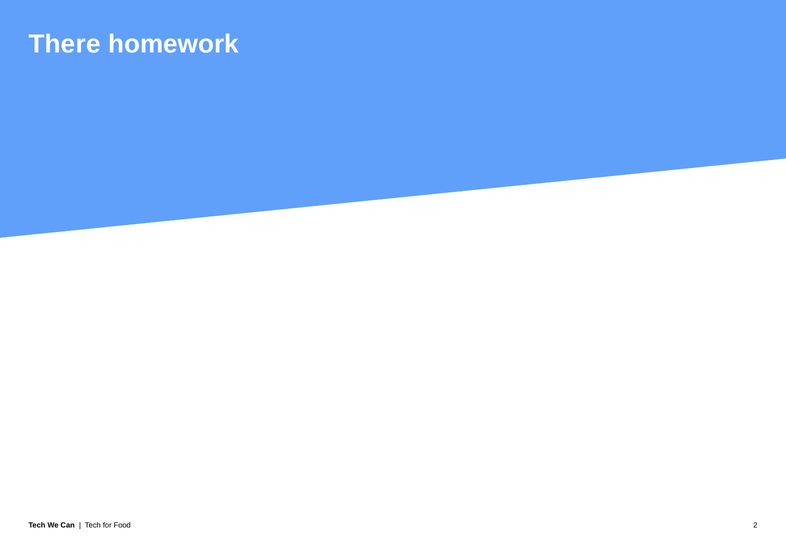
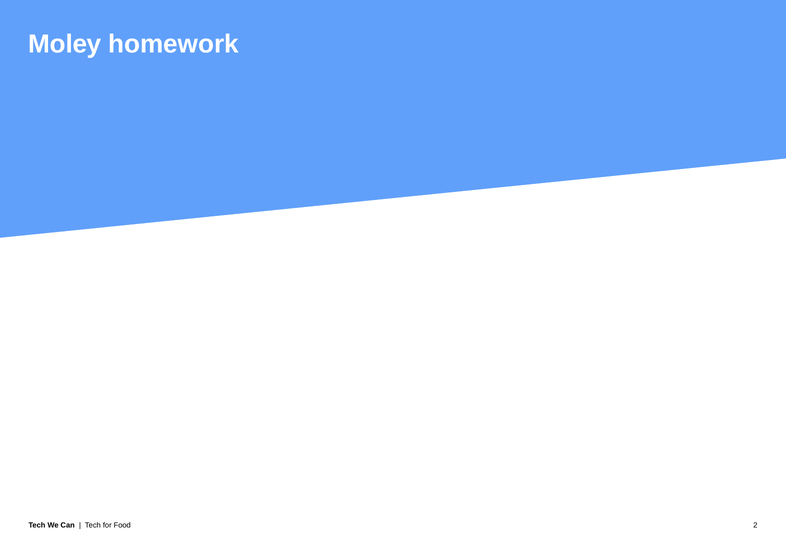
There: There -> Moley
